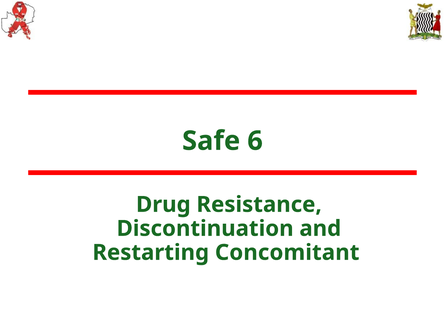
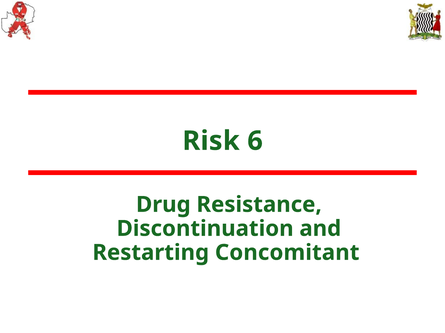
Safe: Safe -> Risk
